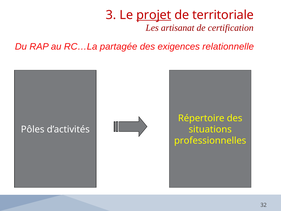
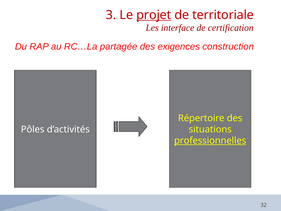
artisanat: artisanat -> interface
relationnelle: relationnelle -> construction
professionnelles underline: none -> present
